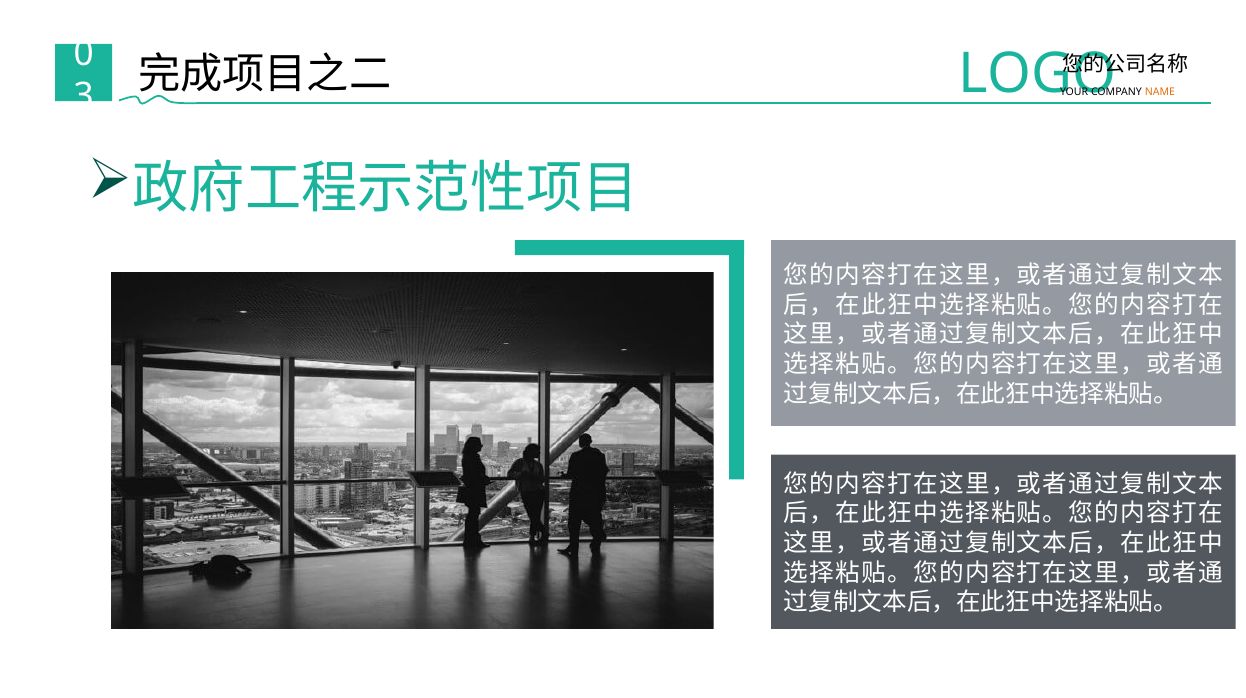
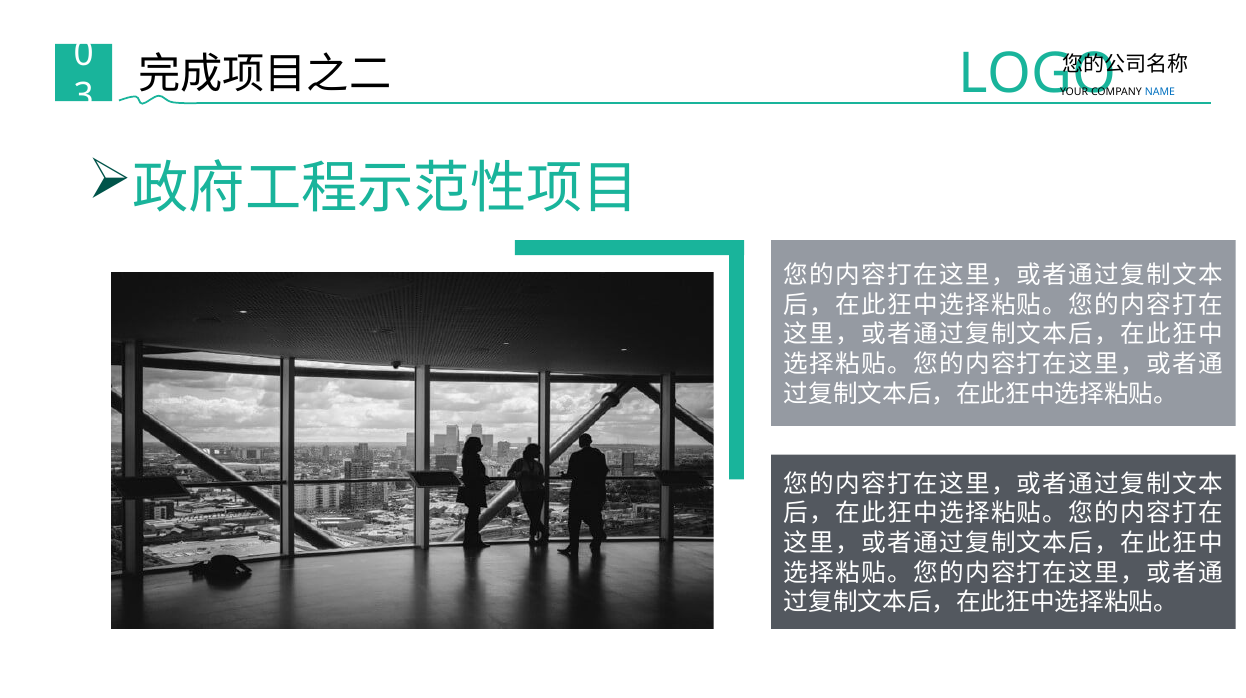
NAME colour: orange -> blue
